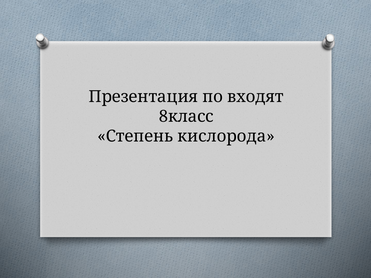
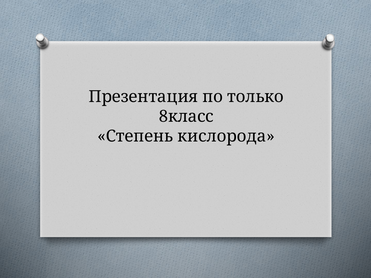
входят: входят -> только
